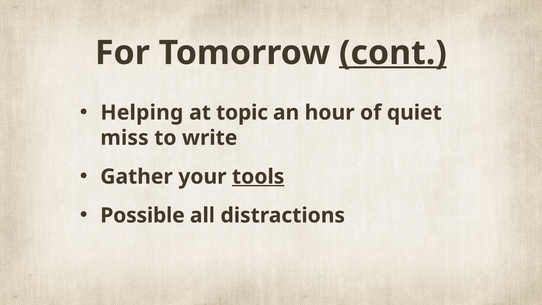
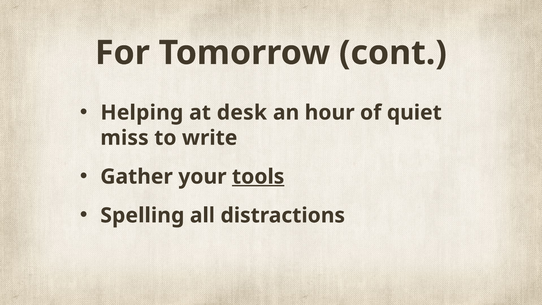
cont underline: present -> none
topic: topic -> desk
Possible: Possible -> Spelling
